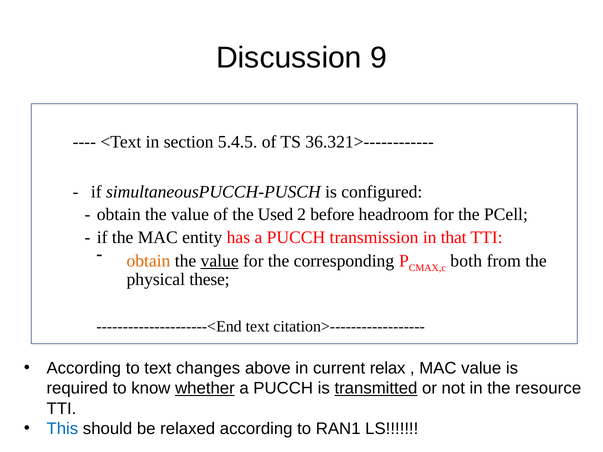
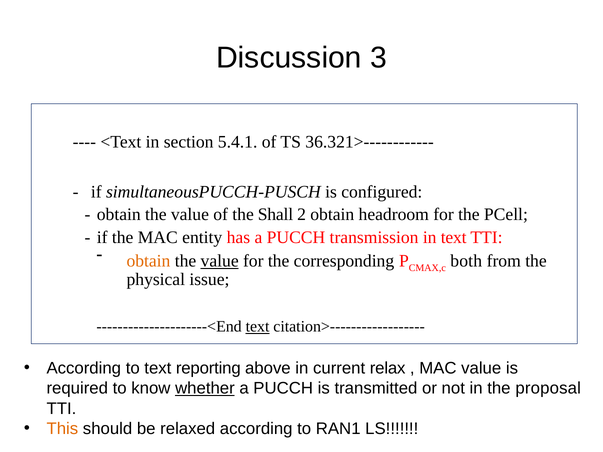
9: 9 -> 3
5.4.5: 5.4.5 -> 5.4.1
Used: Used -> Shall
2 before: before -> obtain
in that: that -> text
these: these -> issue
text at (258, 327) underline: none -> present
changes: changes -> reporting
transmitted underline: present -> none
resource: resource -> proposal
This colour: blue -> orange
